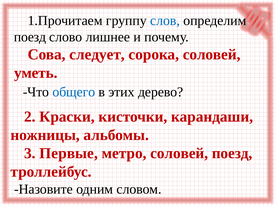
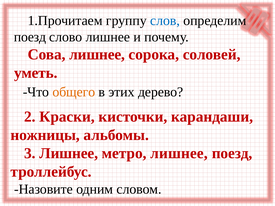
Сова следует: следует -> лишнее
общего colour: blue -> orange
3 Первые: Первые -> Лишнее
метро соловей: соловей -> лишнее
